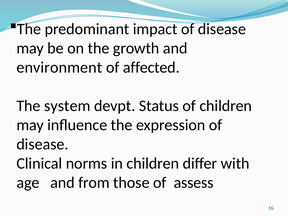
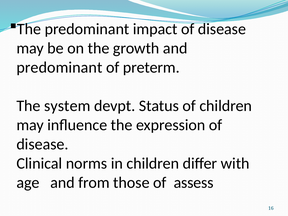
environment at (59, 67): environment -> predominant
affected: affected -> preterm
